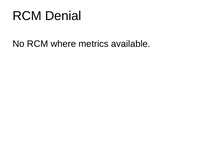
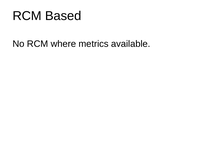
Denial: Denial -> Based
